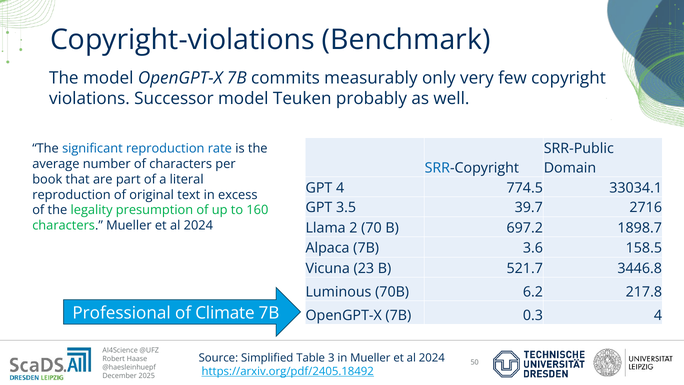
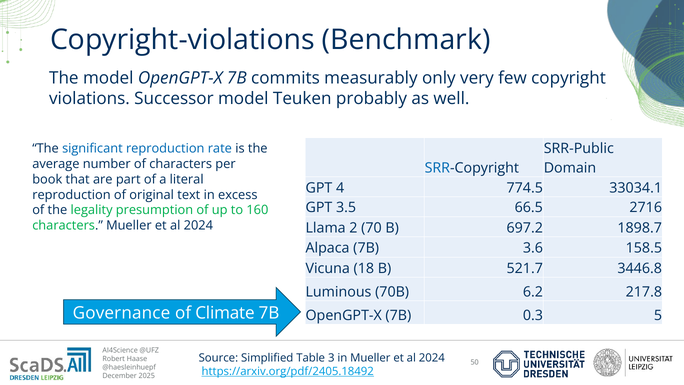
39.7: 39.7 -> 66.5
23: 23 -> 18
Professional: Professional -> Governance
0.3 4: 4 -> 5
